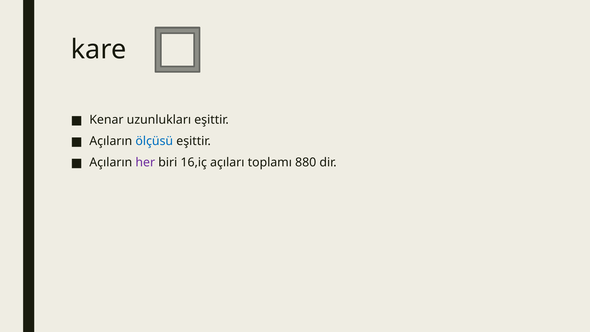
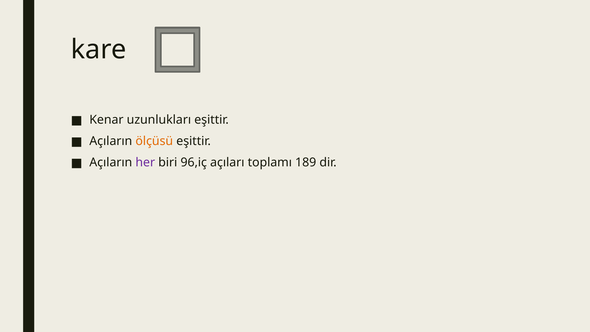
ölçüsü colour: blue -> orange
16,iç: 16,iç -> 96,iç
880: 880 -> 189
